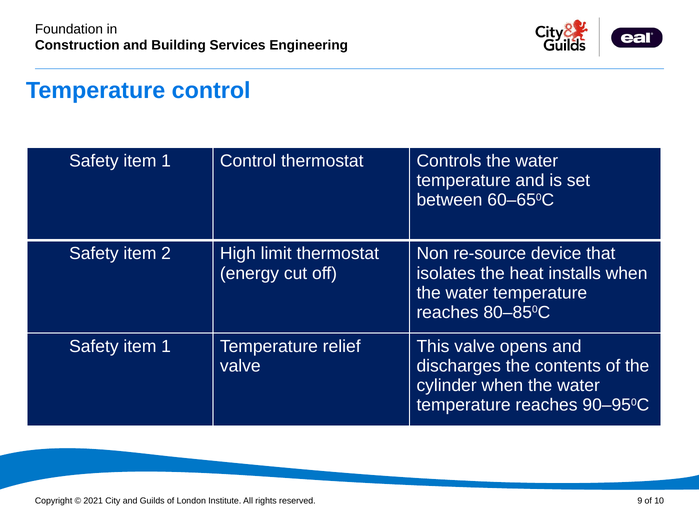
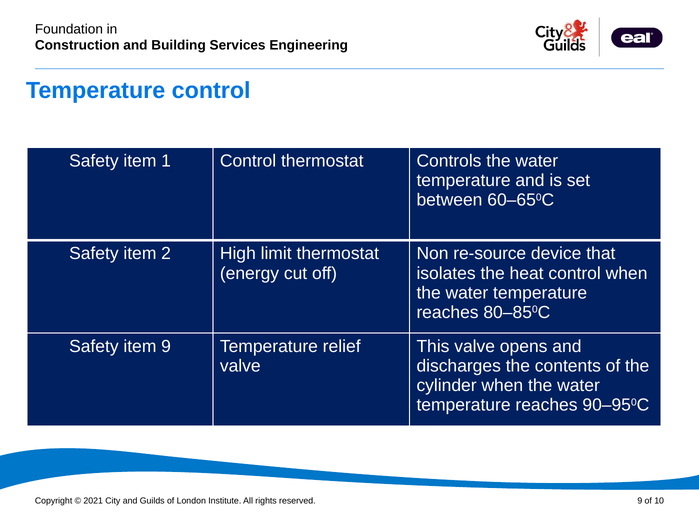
heat installs: installs -> control
1 at (166, 347): 1 -> 9
